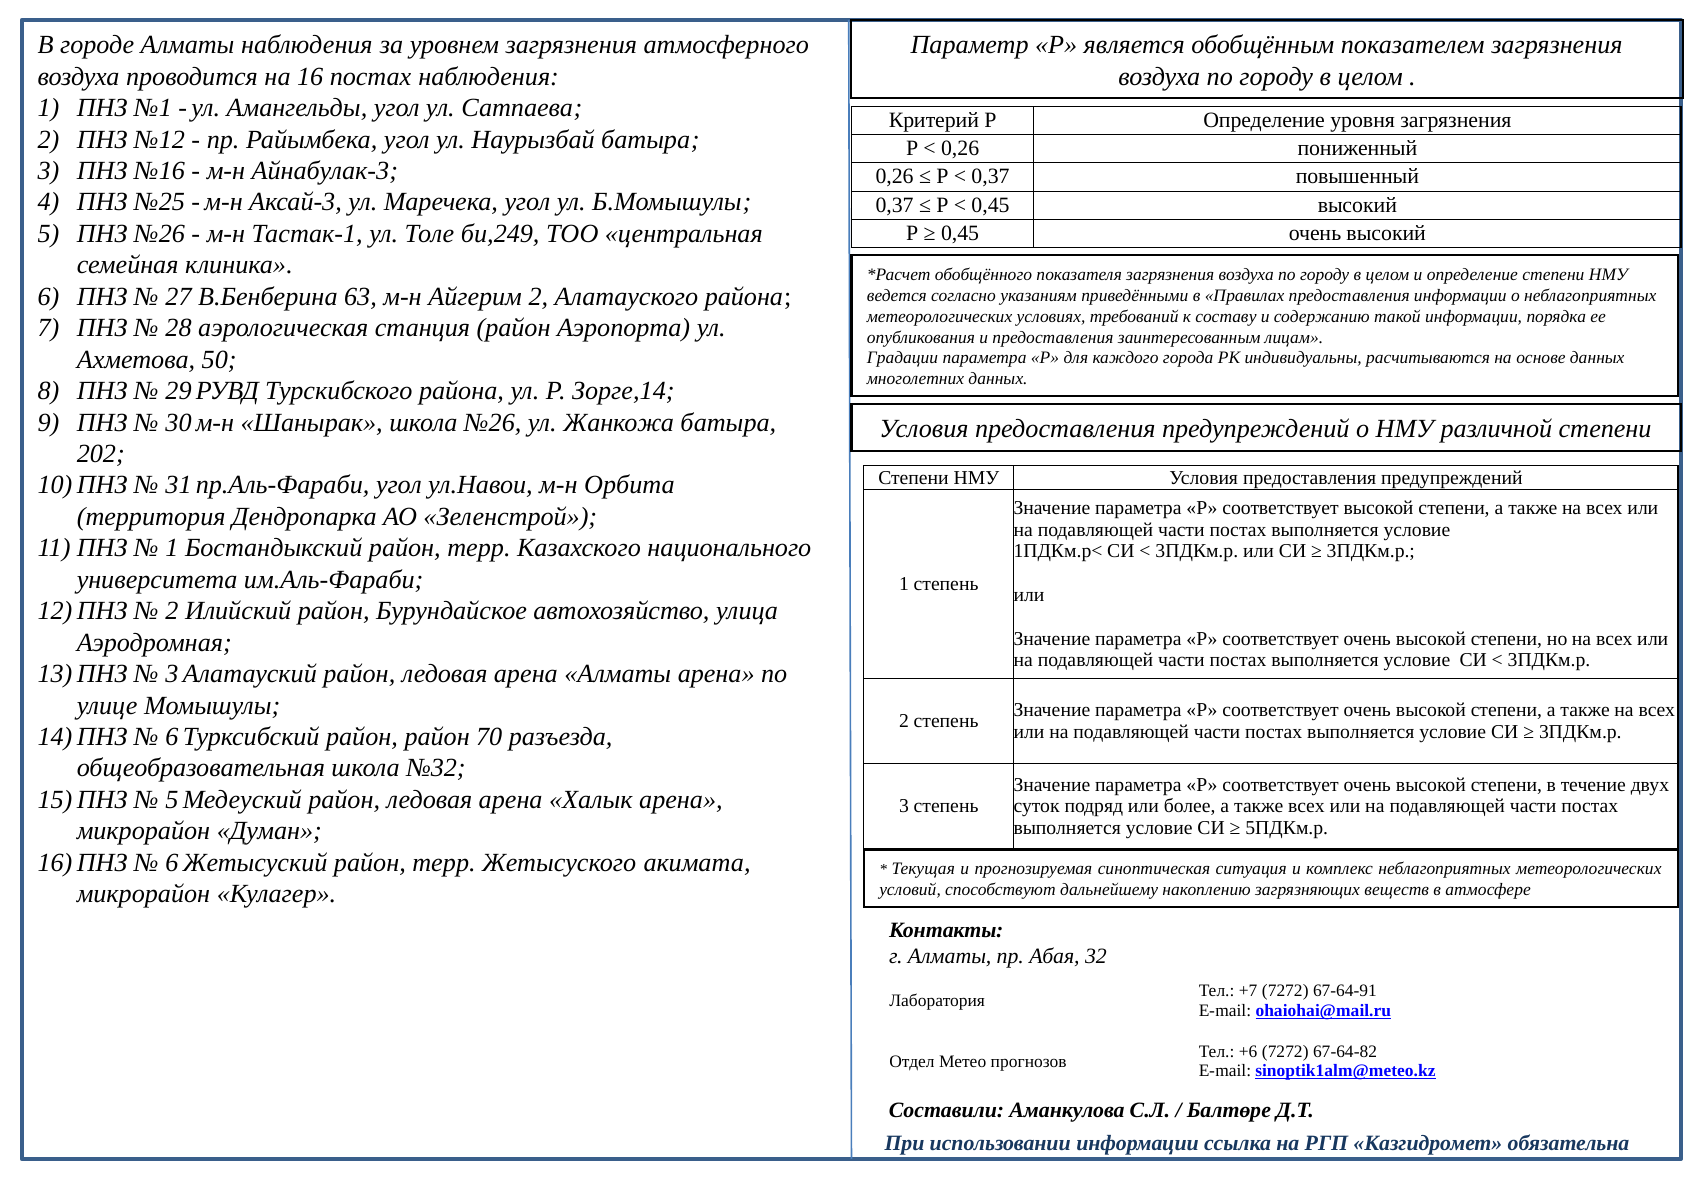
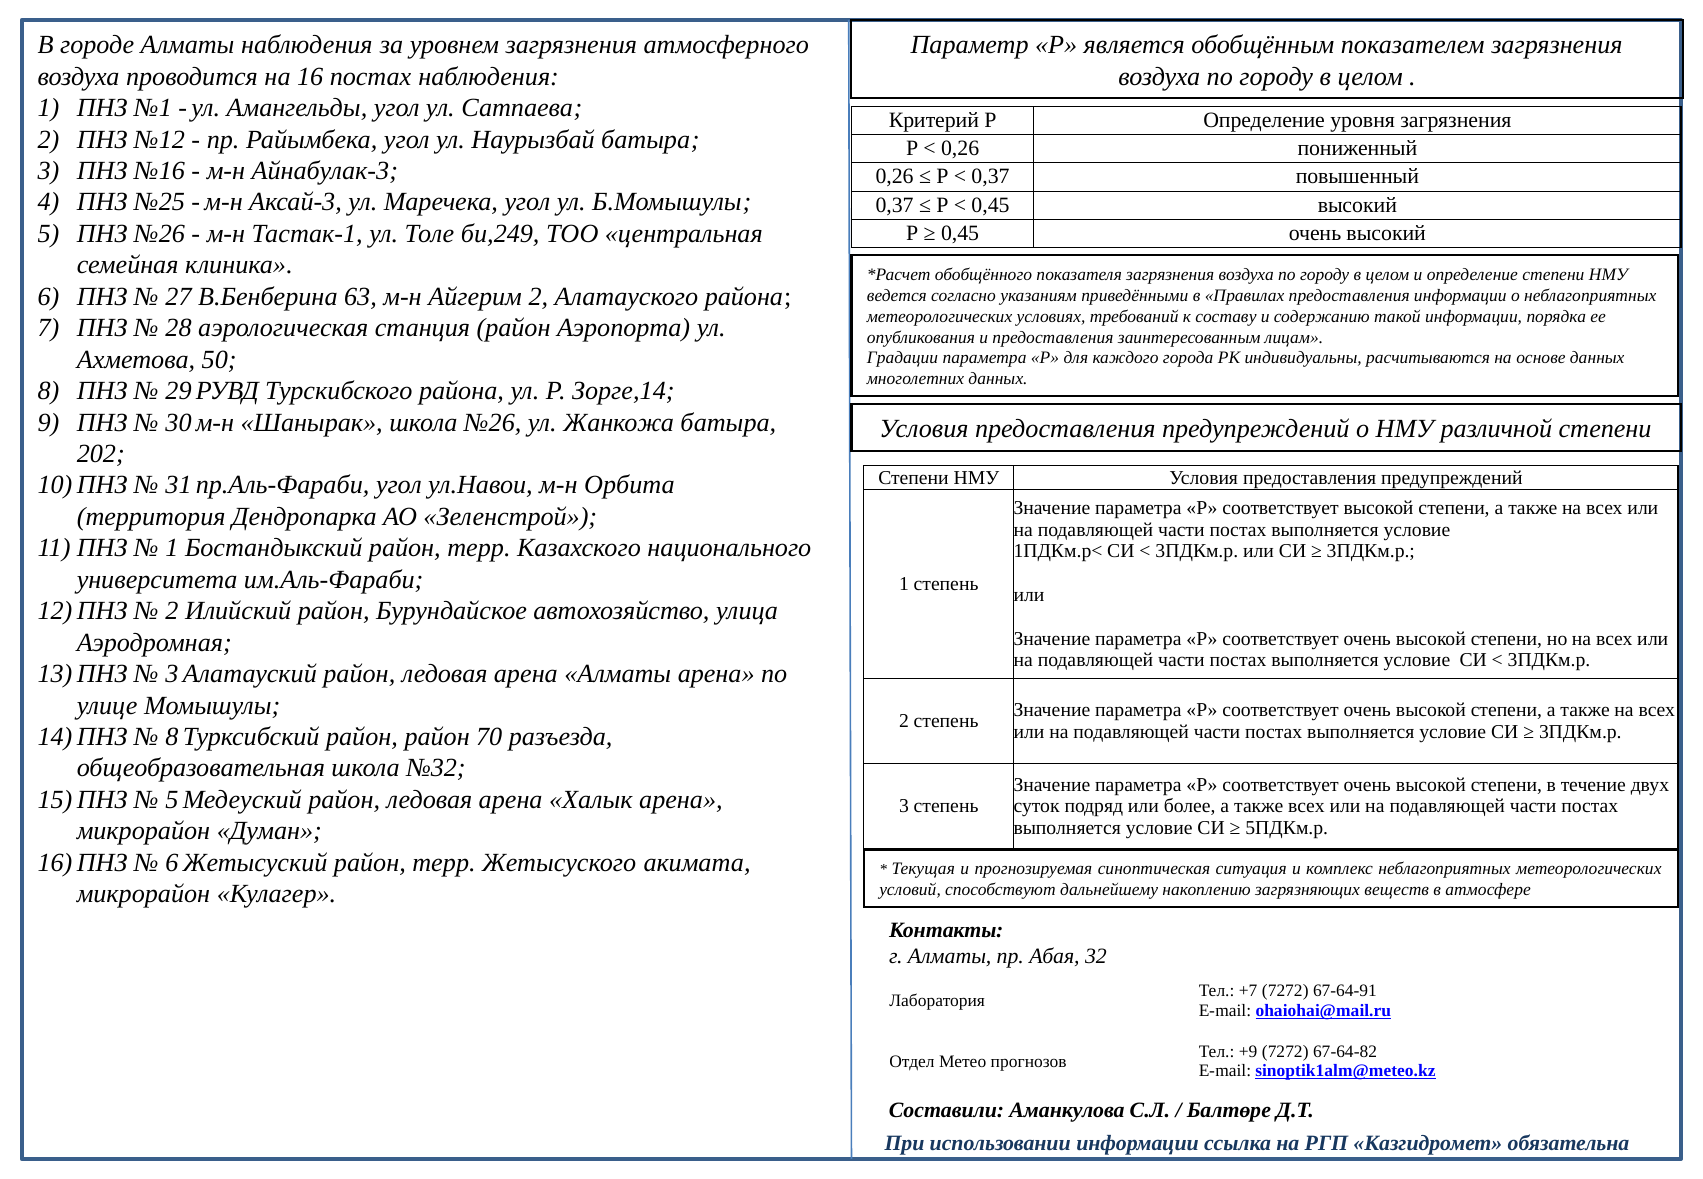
6 at (172, 737): 6 -> 8
+6: +6 -> +9
